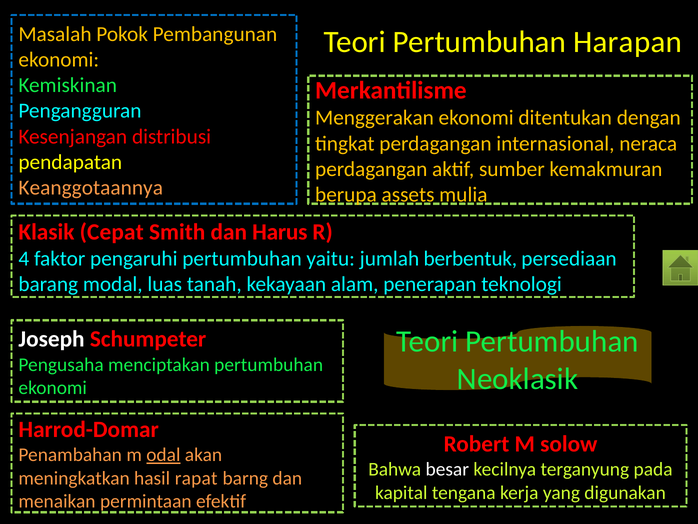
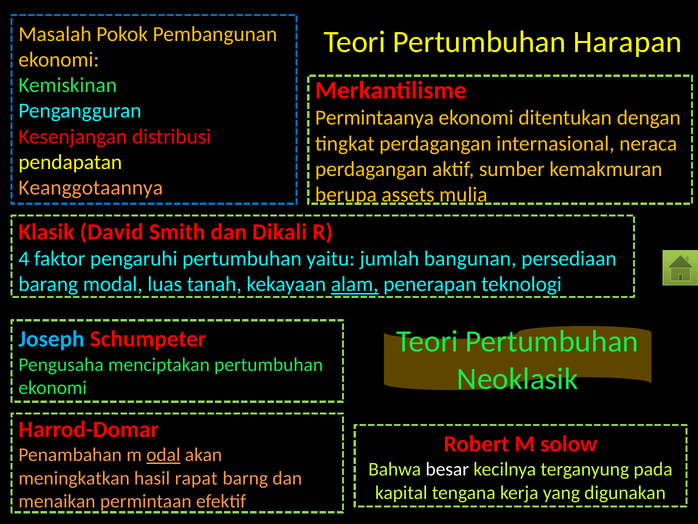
Menggerakan: Menggerakan -> Permintaanya
Cepat: Cepat -> David
Harus: Harus -> Dikali
berbentuk: berbentuk -> bangunan
alam underline: none -> present
Joseph colour: white -> light blue
